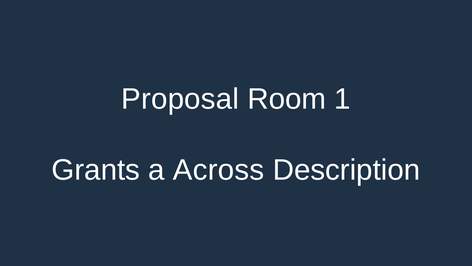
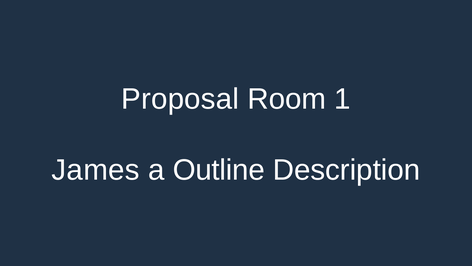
Grants: Grants -> James
Across: Across -> Outline
